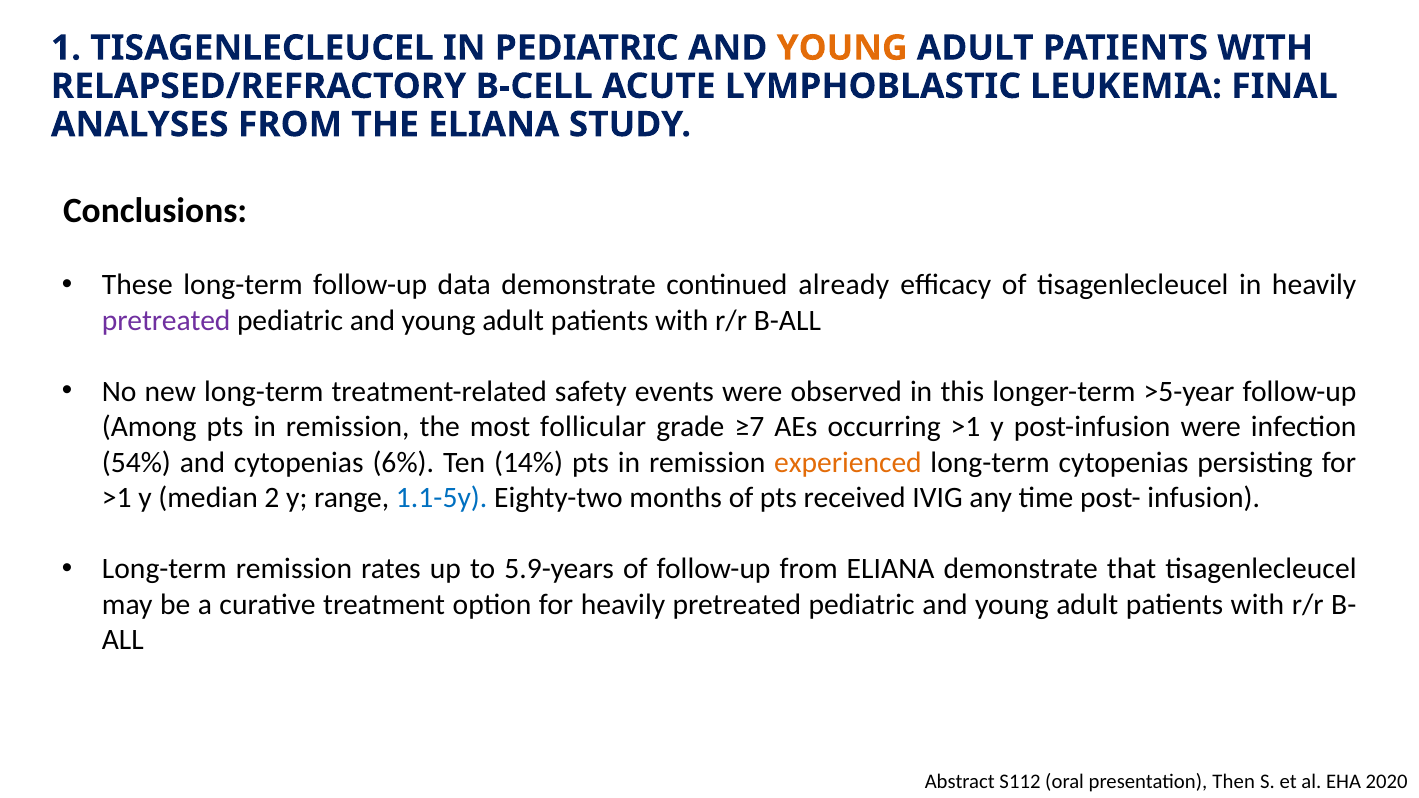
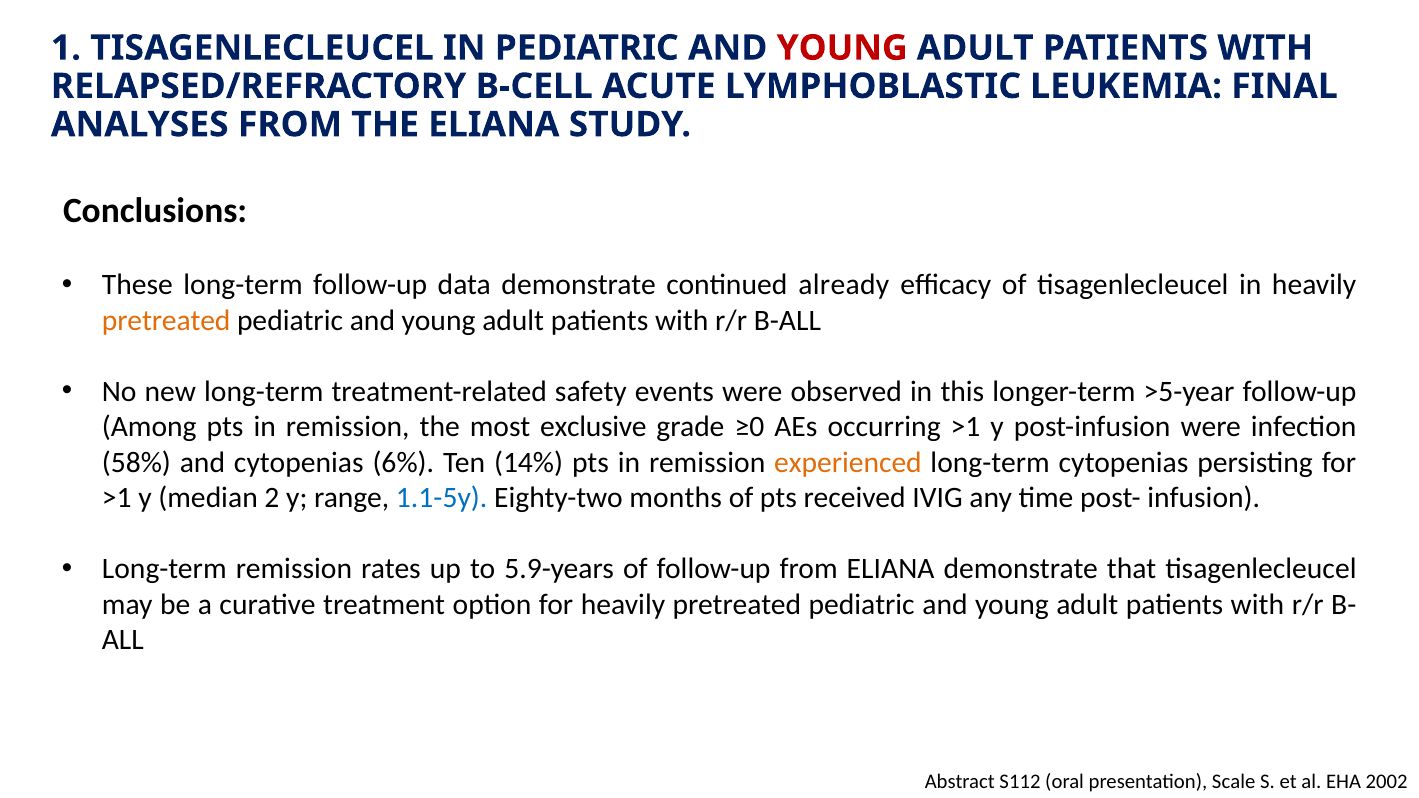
YOUNG at (842, 48) colour: orange -> red
pretreated at (166, 321) colour: purple -> orange
follicular: follicular -> exclusive
≥7: ≥7 -> ≥0
54%: 54% -> 58%
Then: Then -> Scale
2020: 2020 -> 2002
